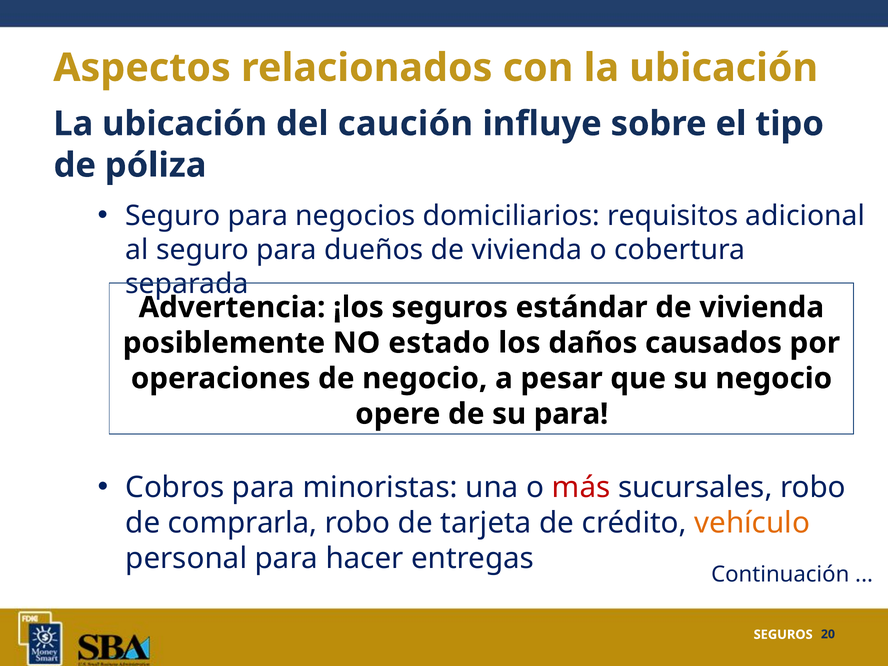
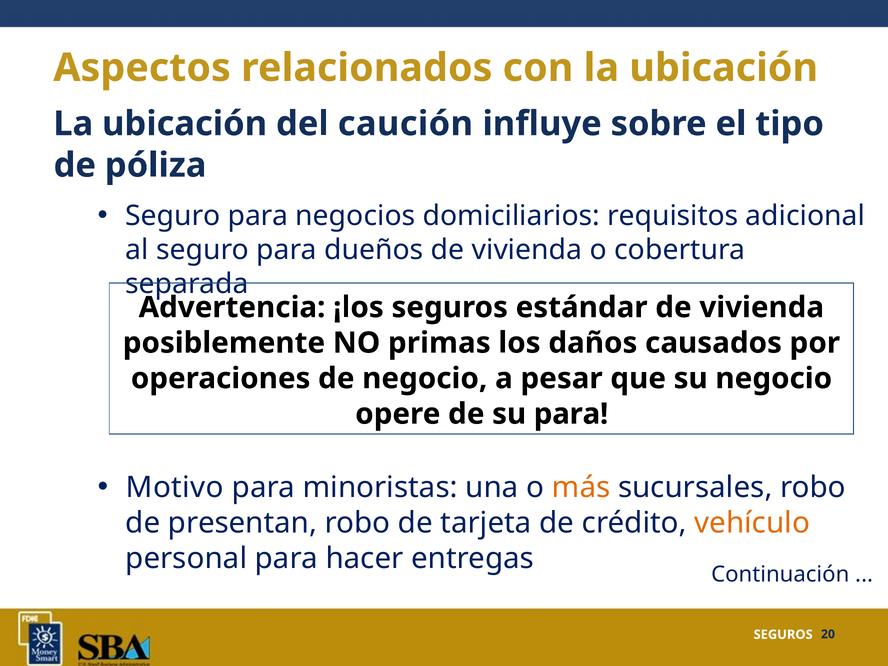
estado: estado -> primas
Cobros: Cobros -> Motivo
más colour: red -> orange
comprarla: comprarla -> presentan
